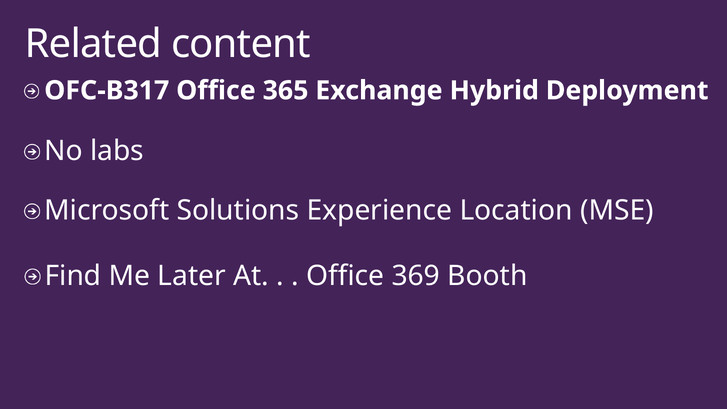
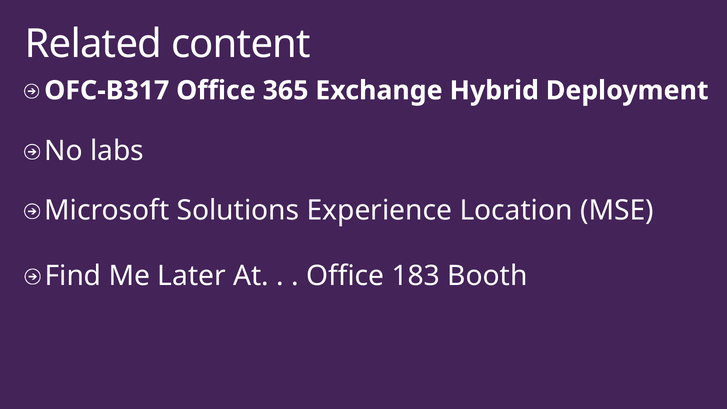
369: 369 -> 183
